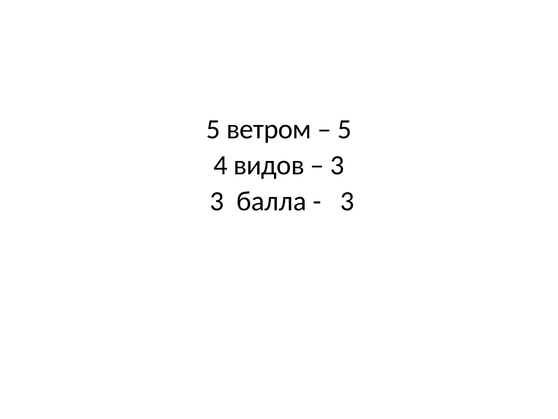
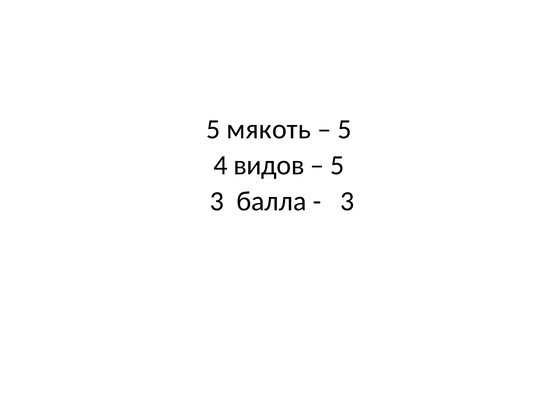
ветром: ветром -> мякоть
3 at (337, 165): 3 -> 5
